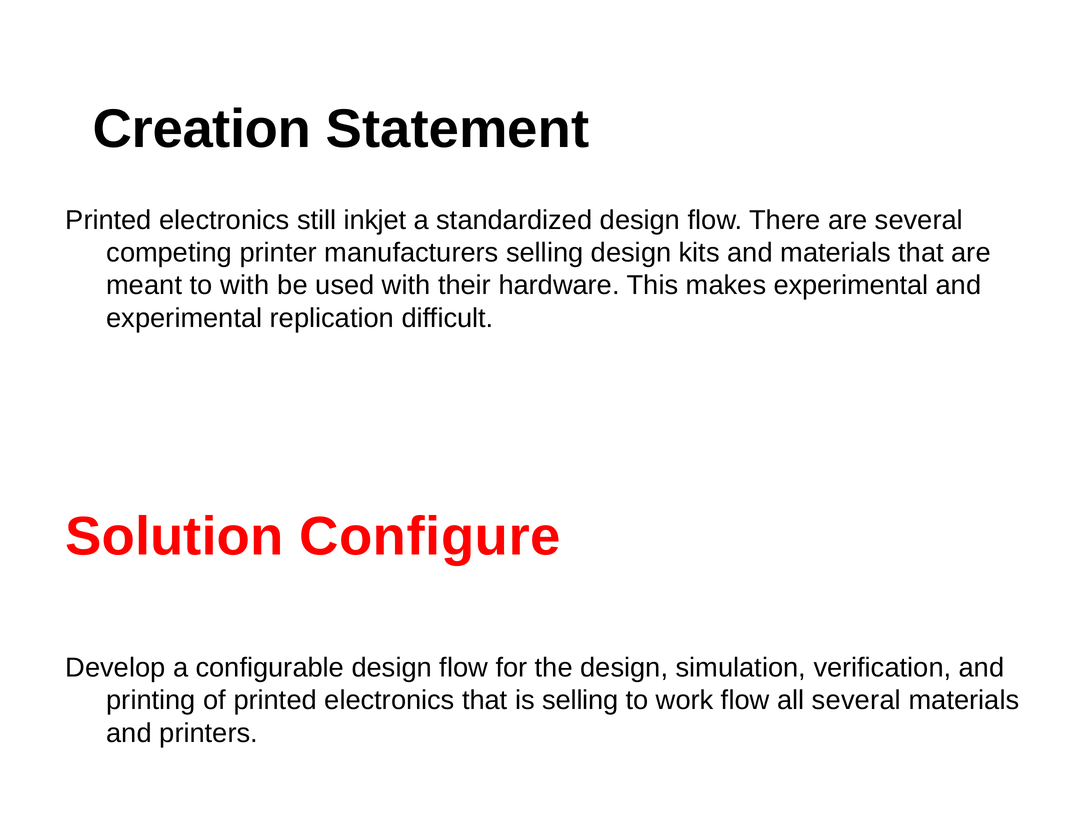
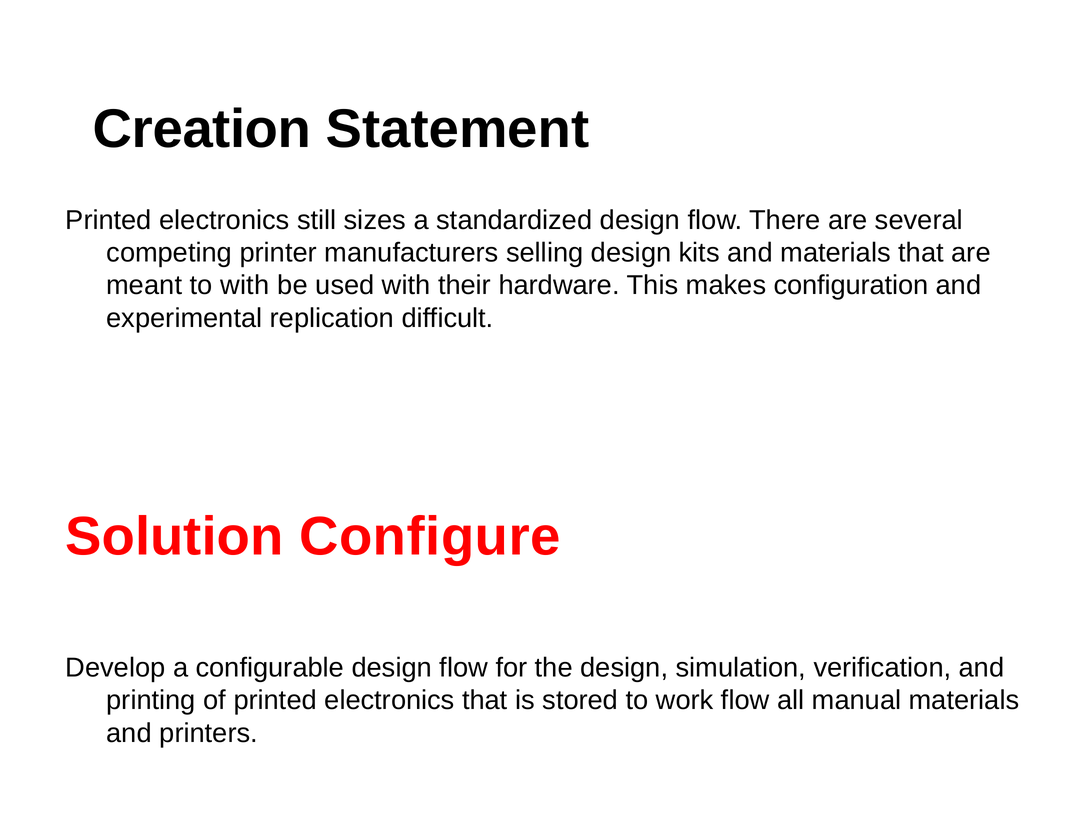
inkjet: inkjet -> sizes
makes experimental: experimental -> configuration
is selling: selling -> stored
all several: several -> manual
